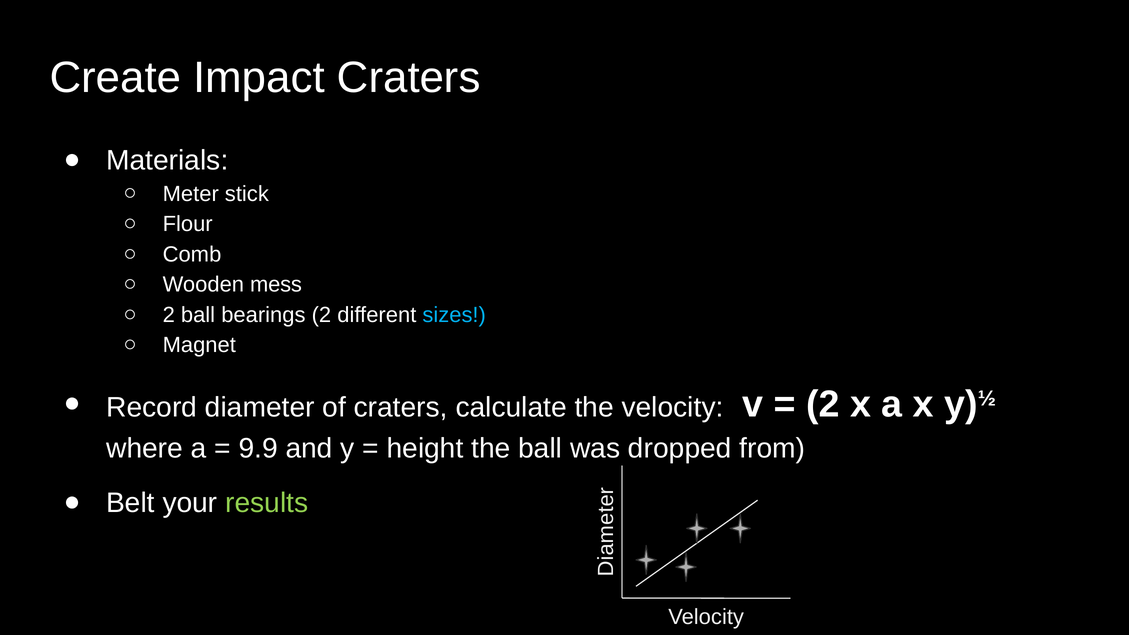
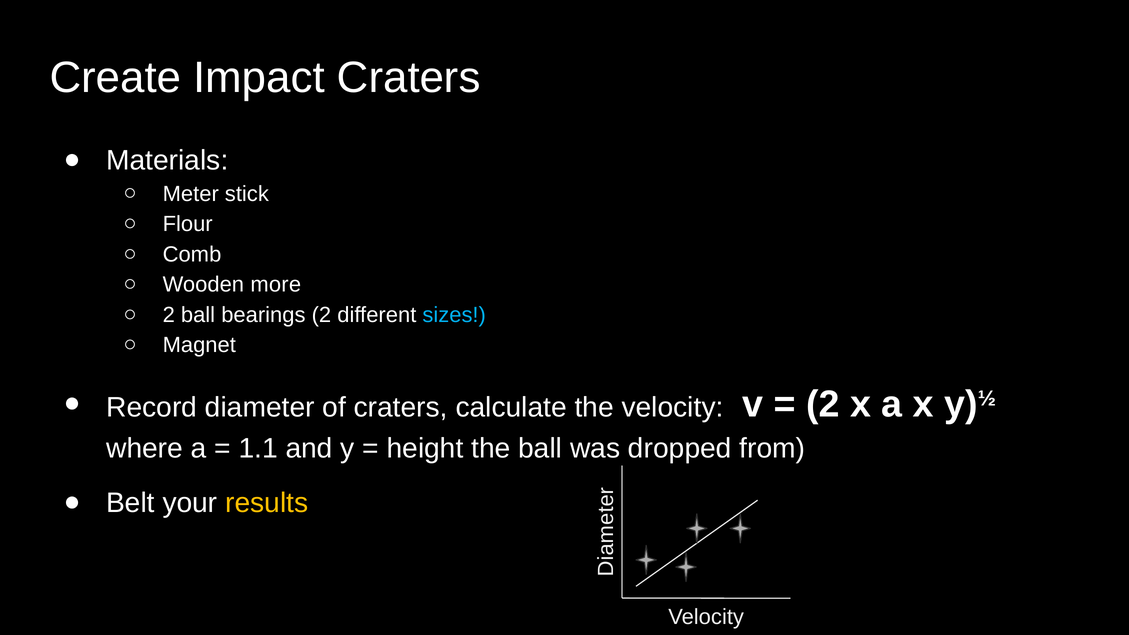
mess: mess -> more
9.9: 9.9 -> 1.1
results colour: light green -> yellow
